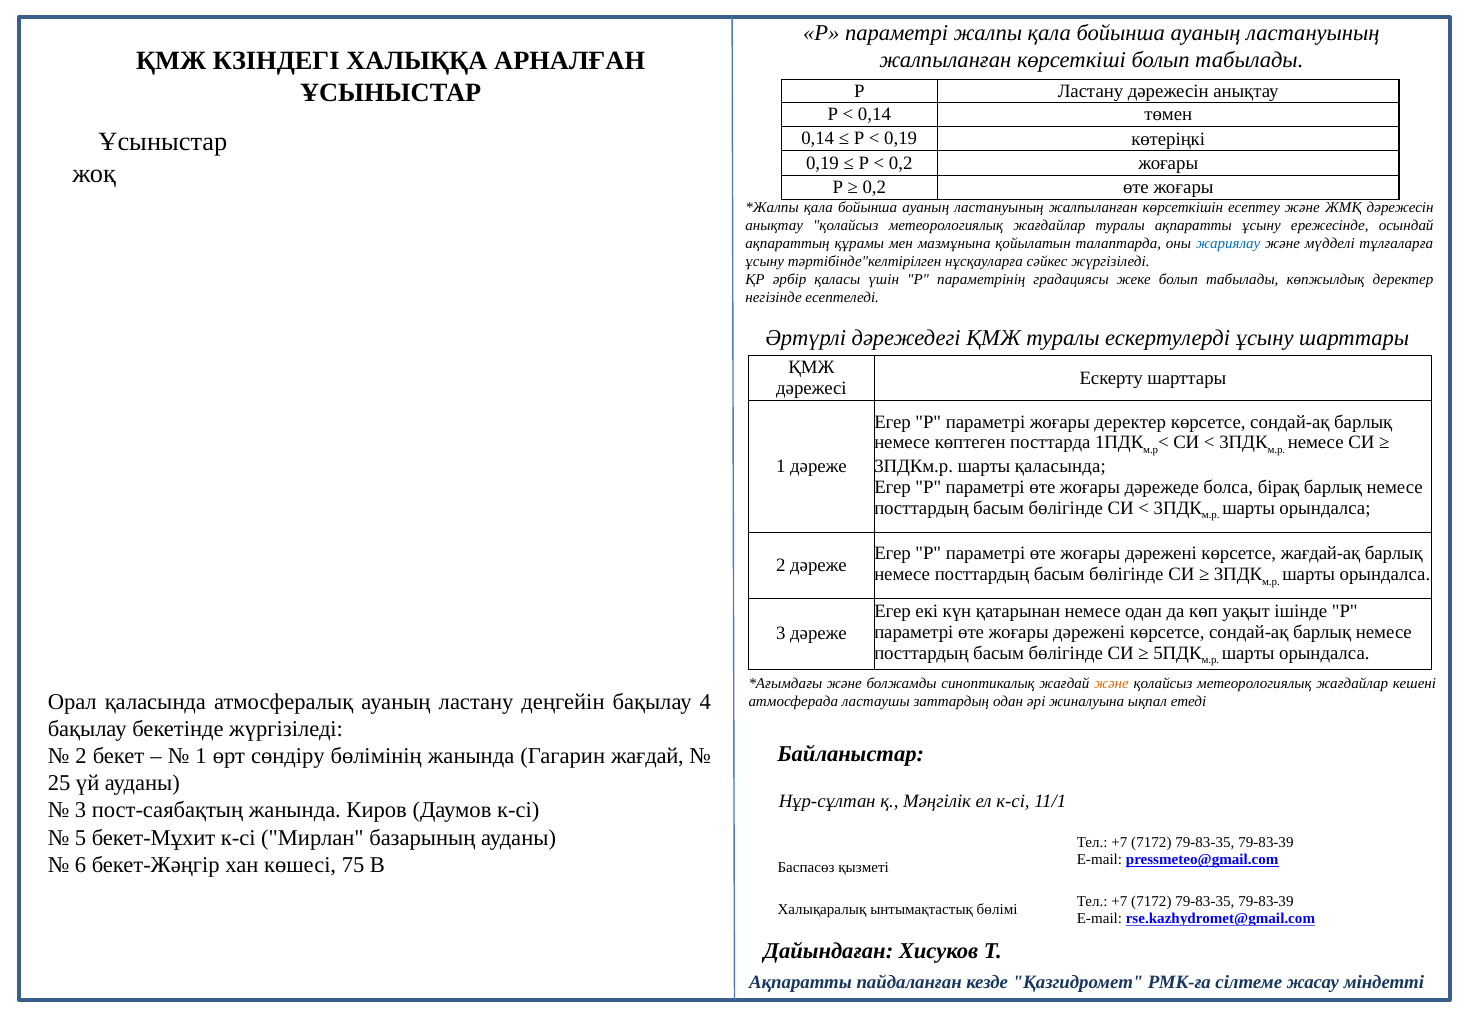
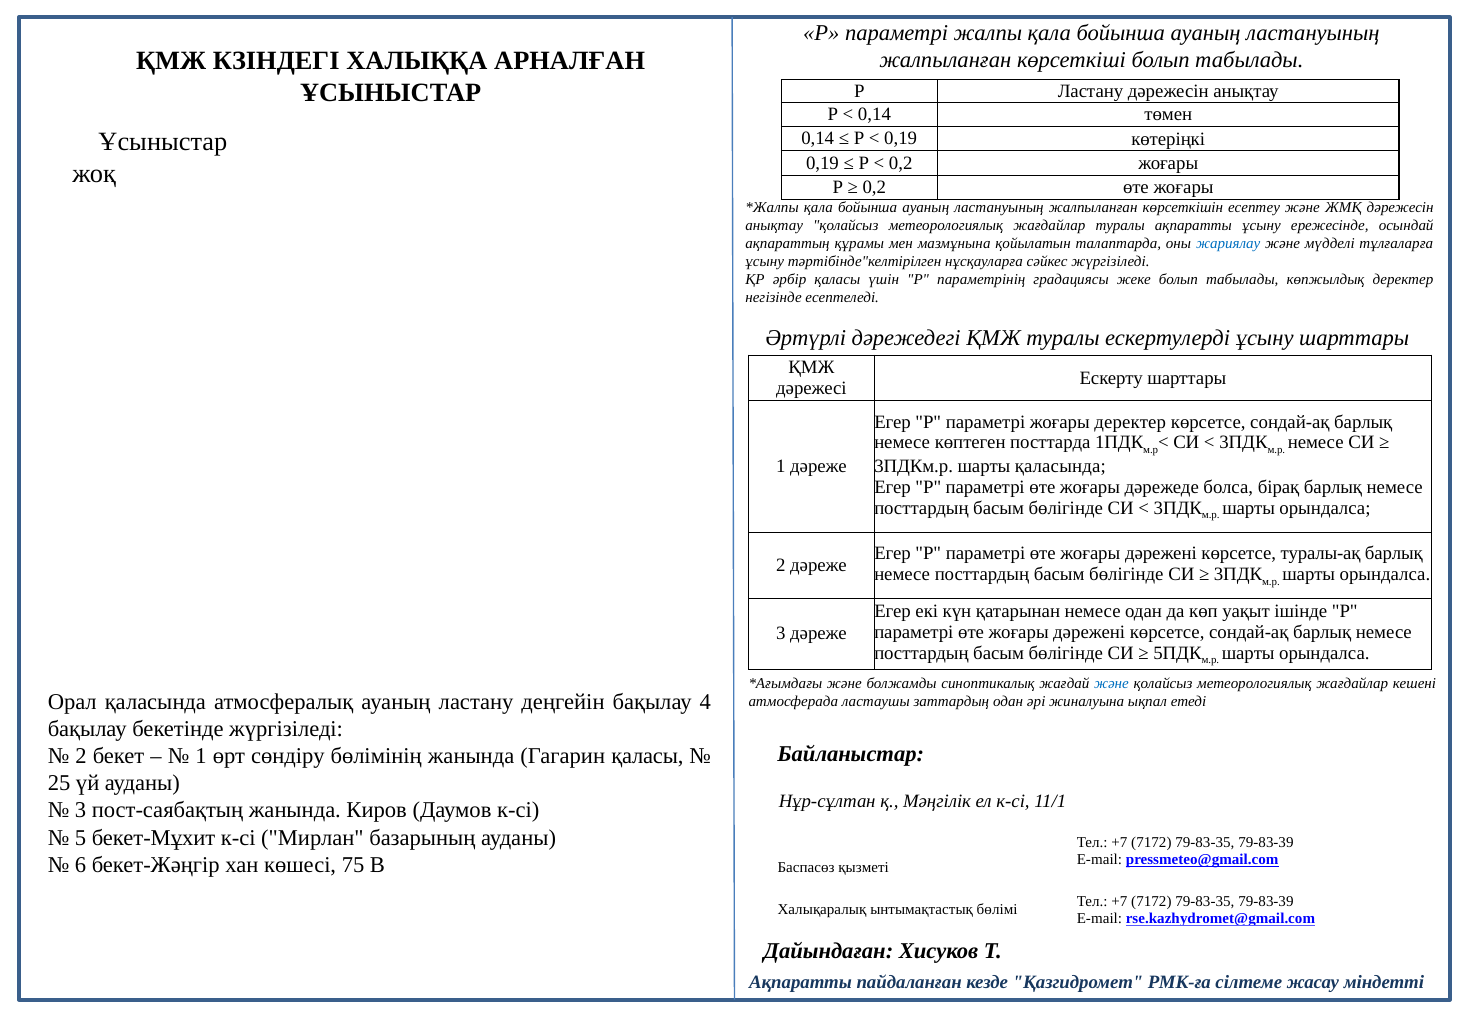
жағдай-ақ: жағдай-ақ -> туралы-ақ
және at (1111, 684) colour: orange -> blue
Гагарин жағдай: жағдай -> қаласы
